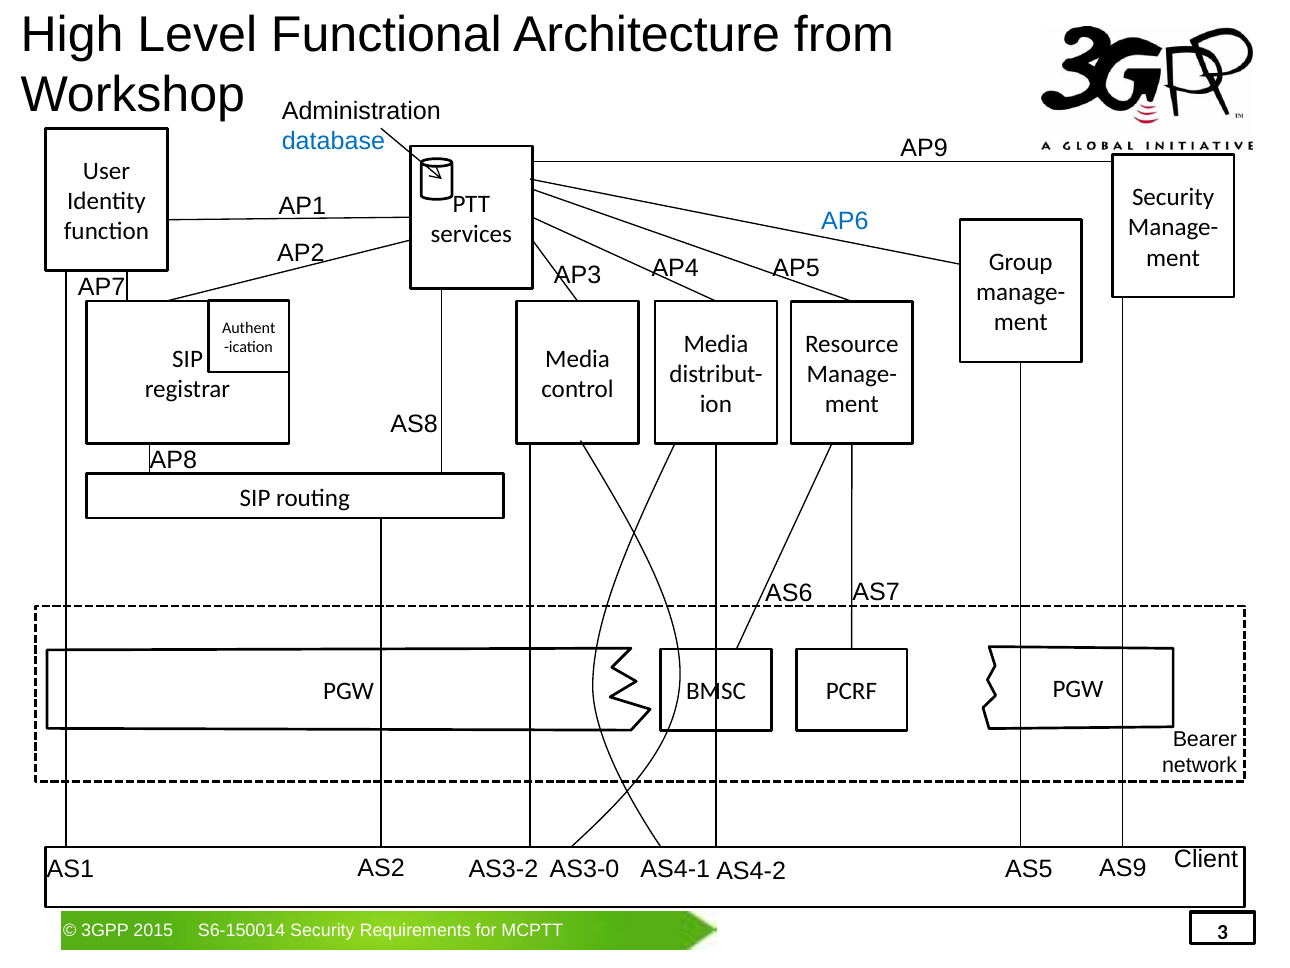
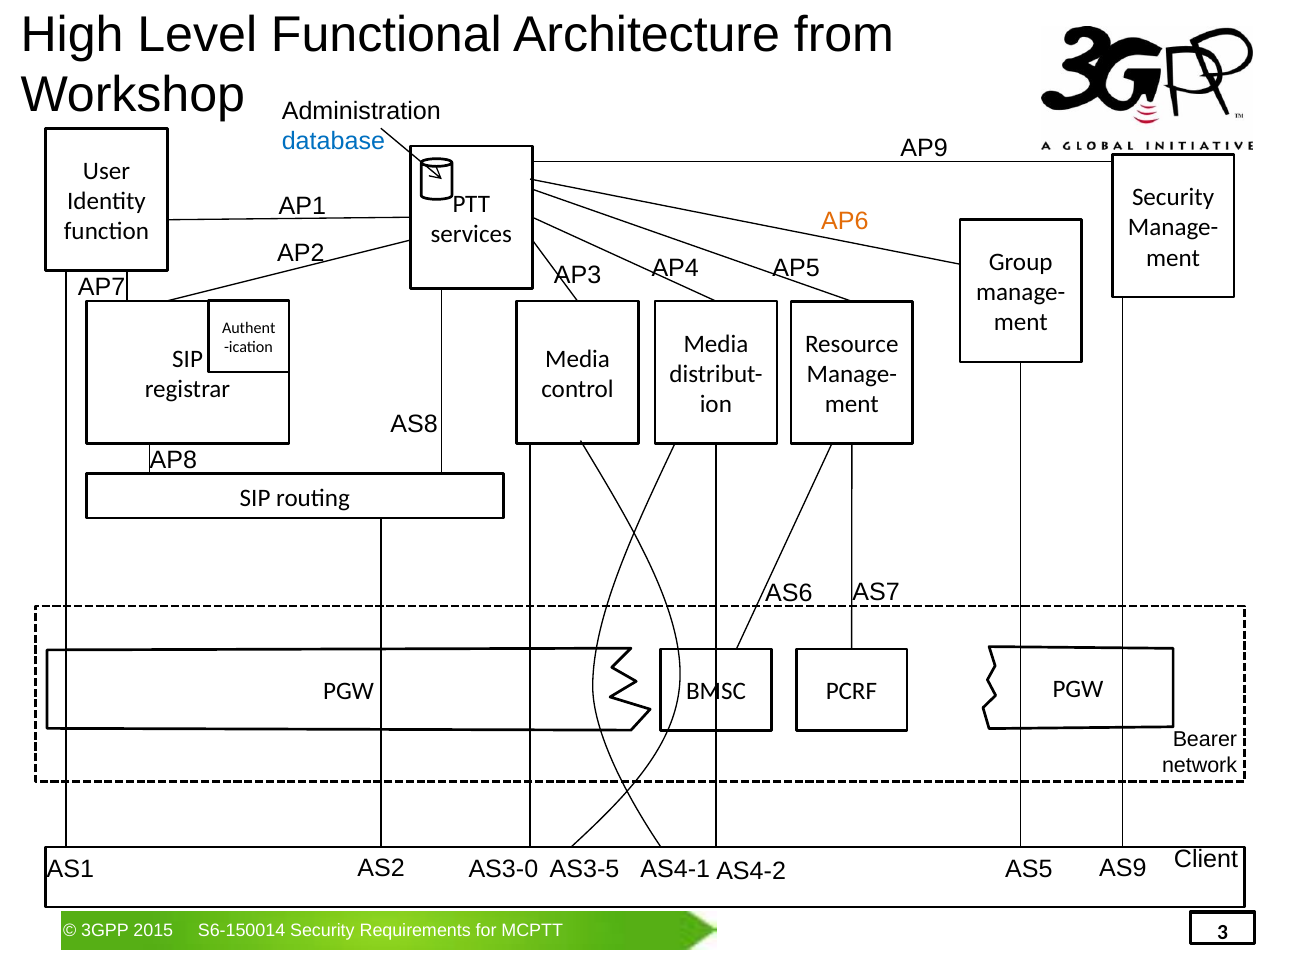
AP6 colour: blue -> orange
AS3-2: AS3-2 -> AS3-0
AS3-0: AS3-0 -> AS3-5
